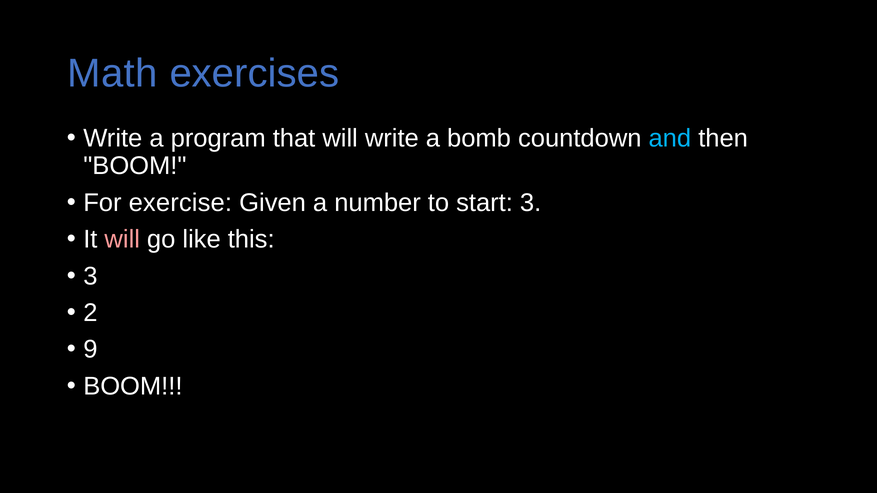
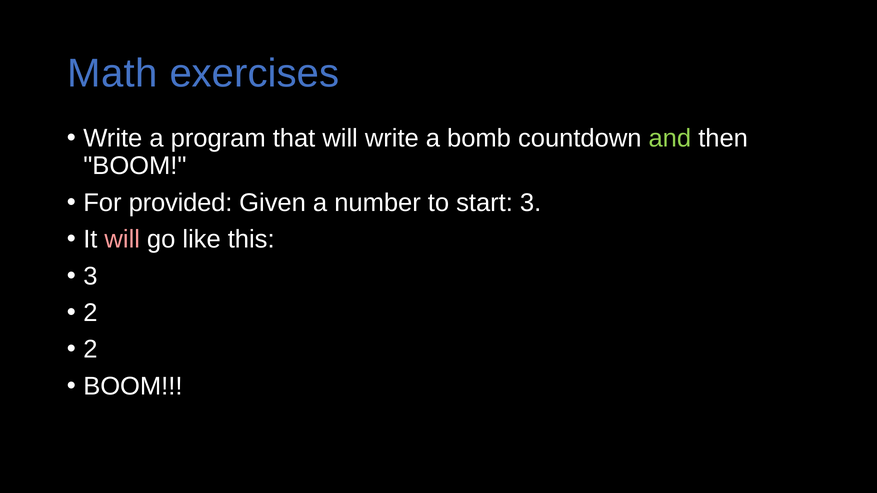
and colour: light blue -> light green
exercise: exercise -> provided
9 at (90, 350): 9 -> 2
